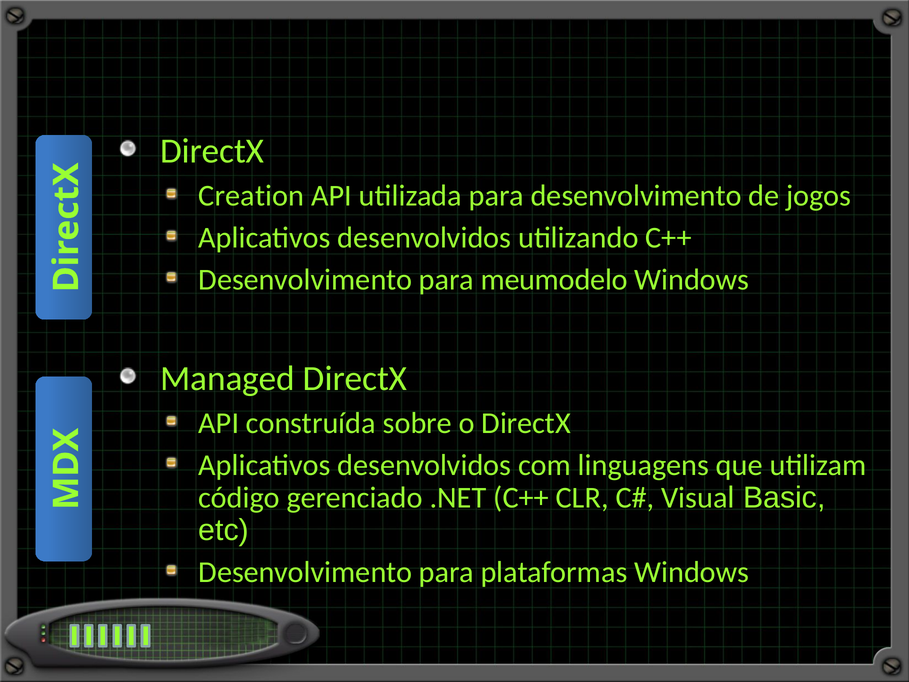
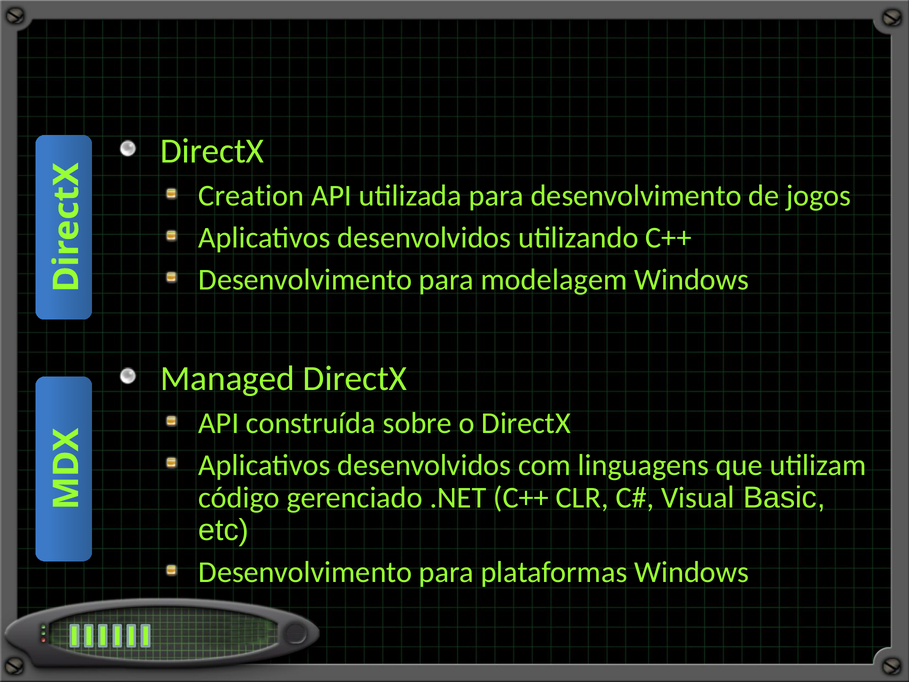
meumodelo: meumodelo -> modelagem
